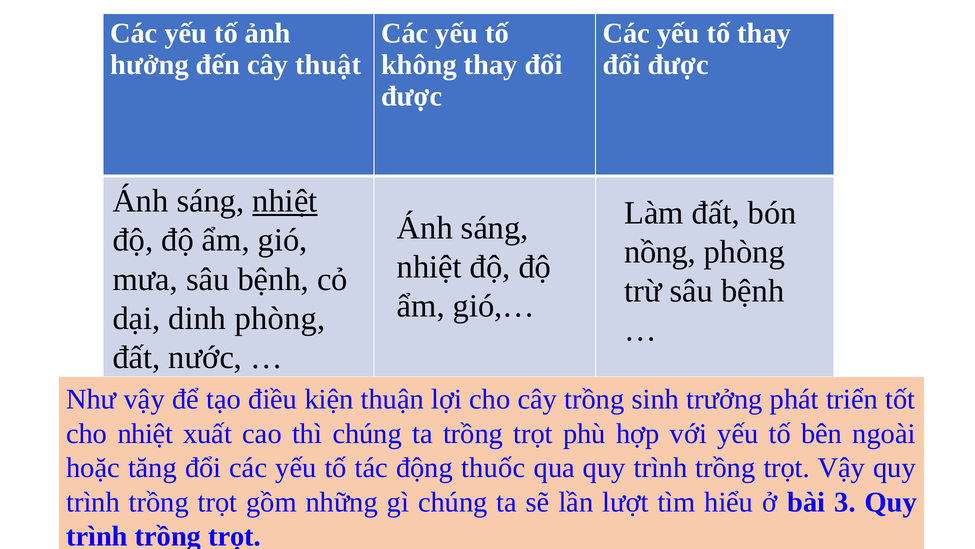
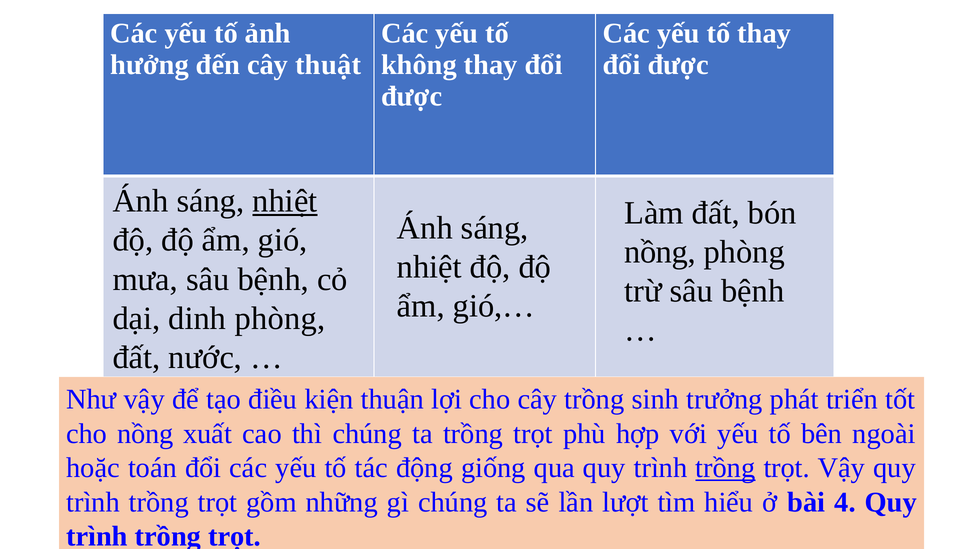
cho nhiệt: nhiệt -> nồng
tăng: tăng -> toán
thuốc: thuốc -> giống
trồng at (725, 467) underline: none -> present
3: 3 -> 4
